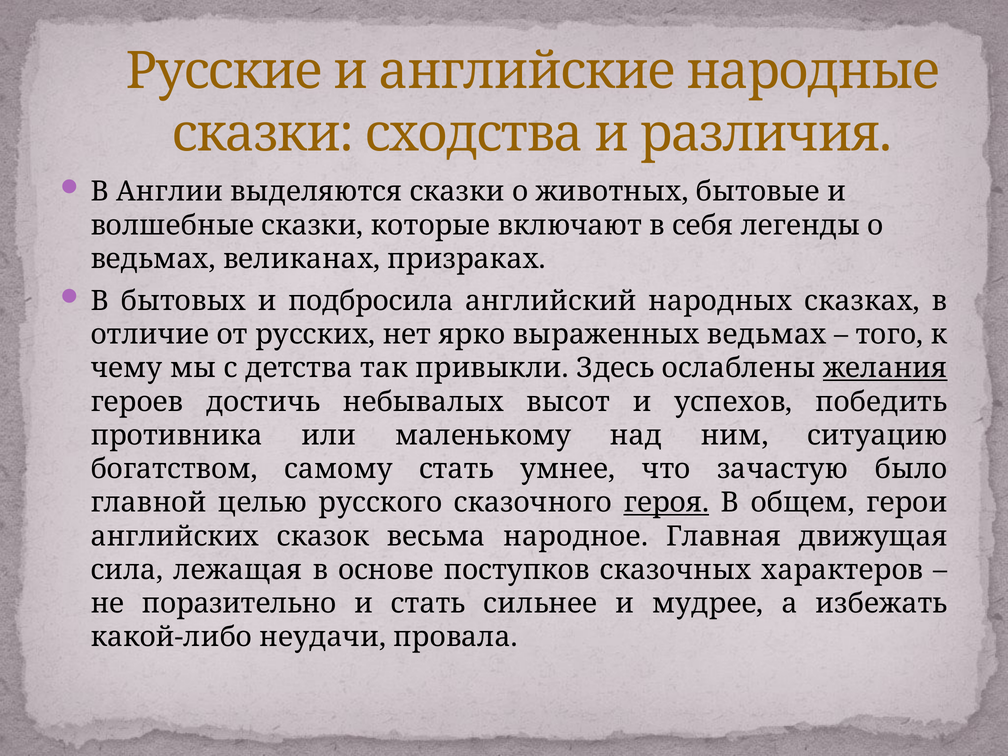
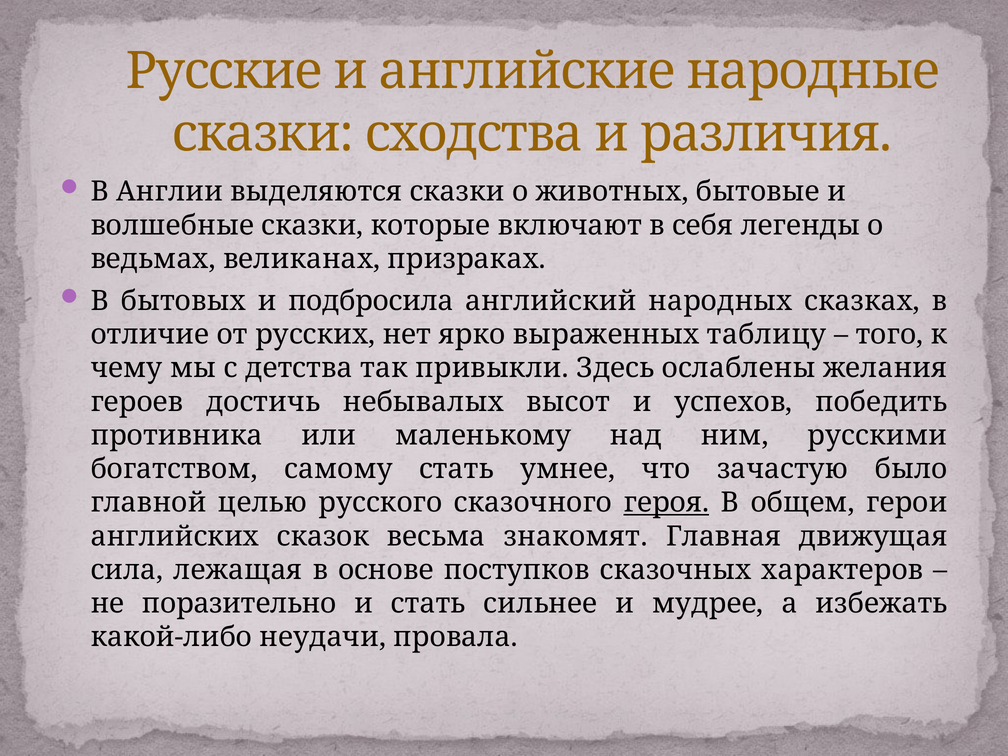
выраженных ведьмах: ведьмах -> таблицу
желания underline: present -> none
ситуацию: ситуацию -> русскими
народное: народное -> знакомят
